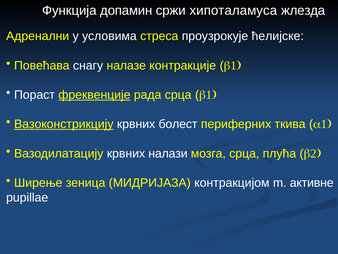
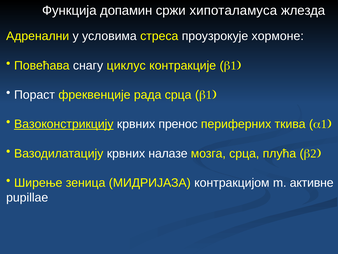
ћелијскe: ћелијскe -> хормоне
налазе: налазе -> циклус
фреквенције underline: present -> none
болест: болест -> пренос
налази: налази -> налазе
